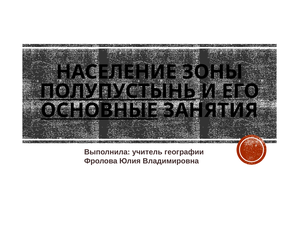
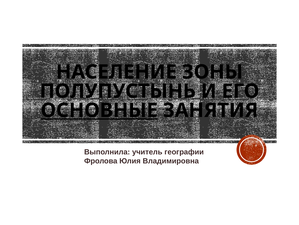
ПОЛУПУСТЫНЬ underline: present -> none
